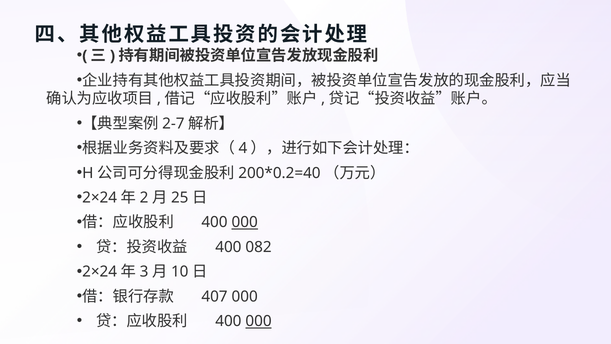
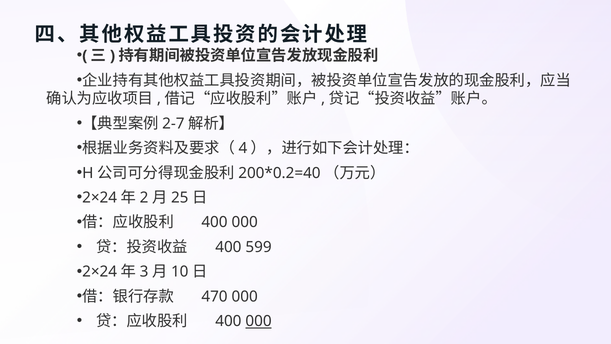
000 at (245, 222) underline: present -> none
082: 082 -> 599
407: 407 -> 470
